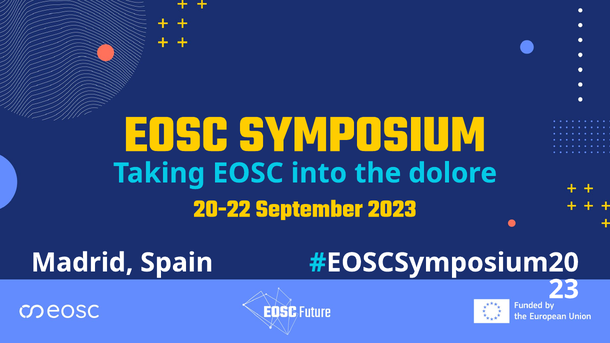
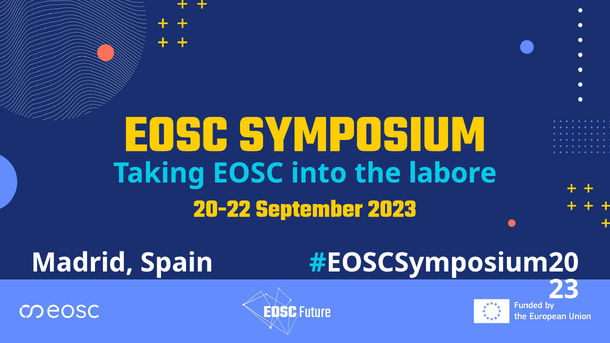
dolore: dolore -> labore
